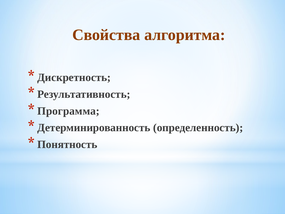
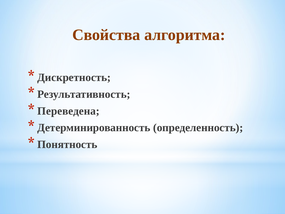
Программа: Программа -> Переведена
